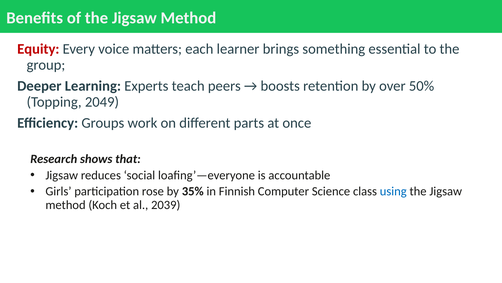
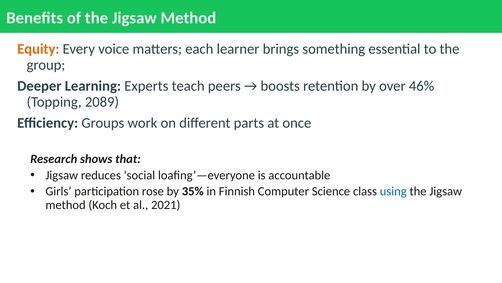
Equity colour: red -> orange
50%: 50% -> 46%
2049: 2049 -> 2089
2039: 2039 -> 2021
